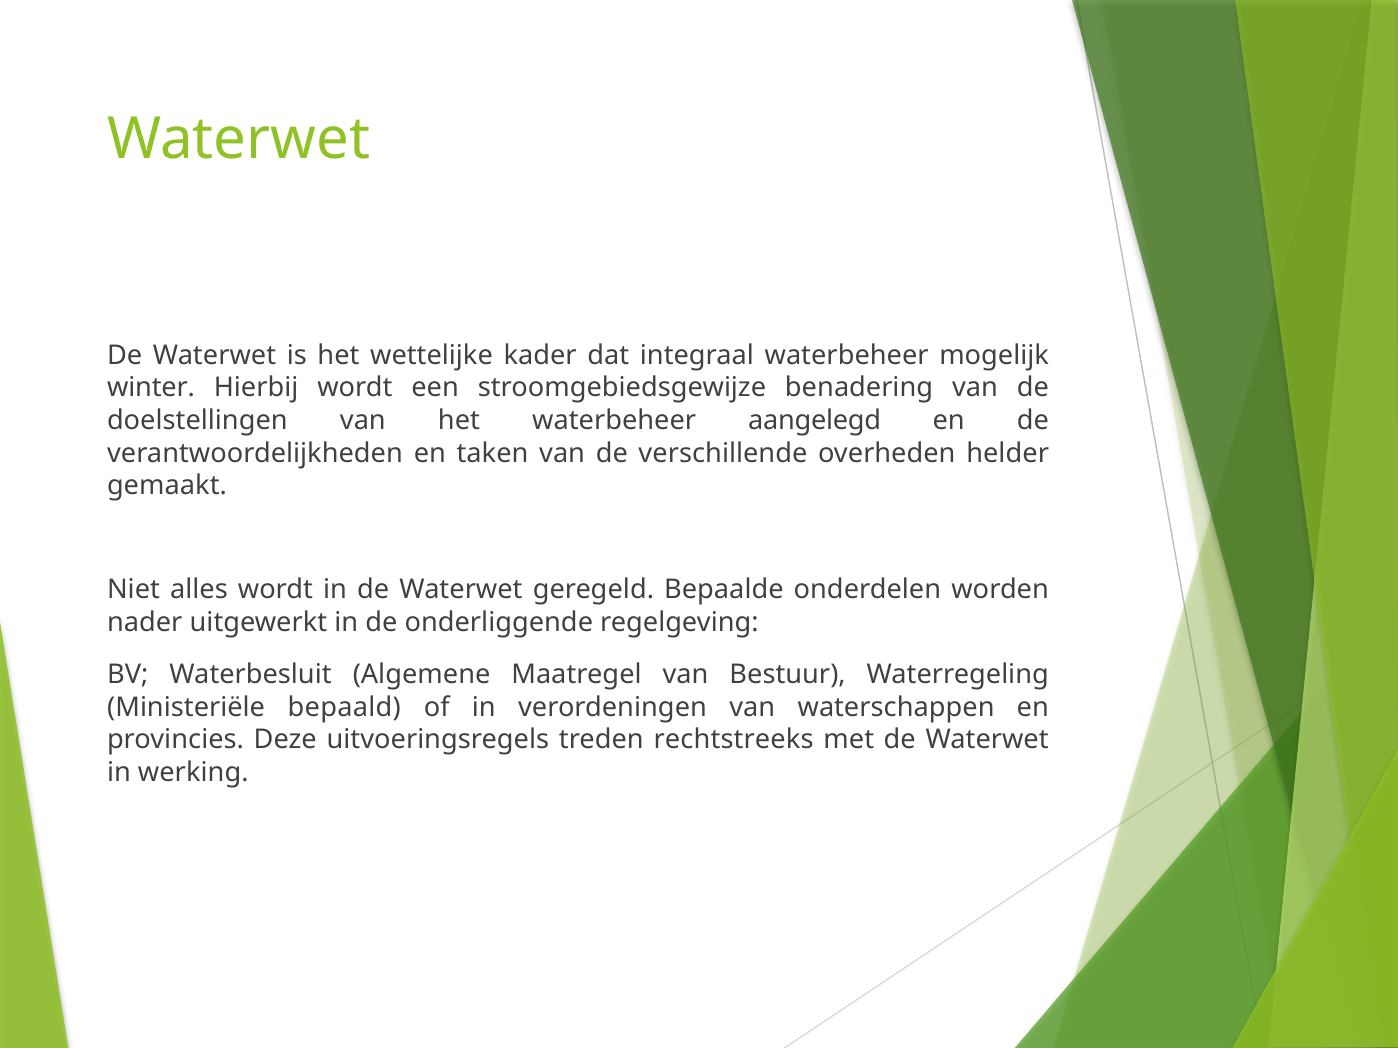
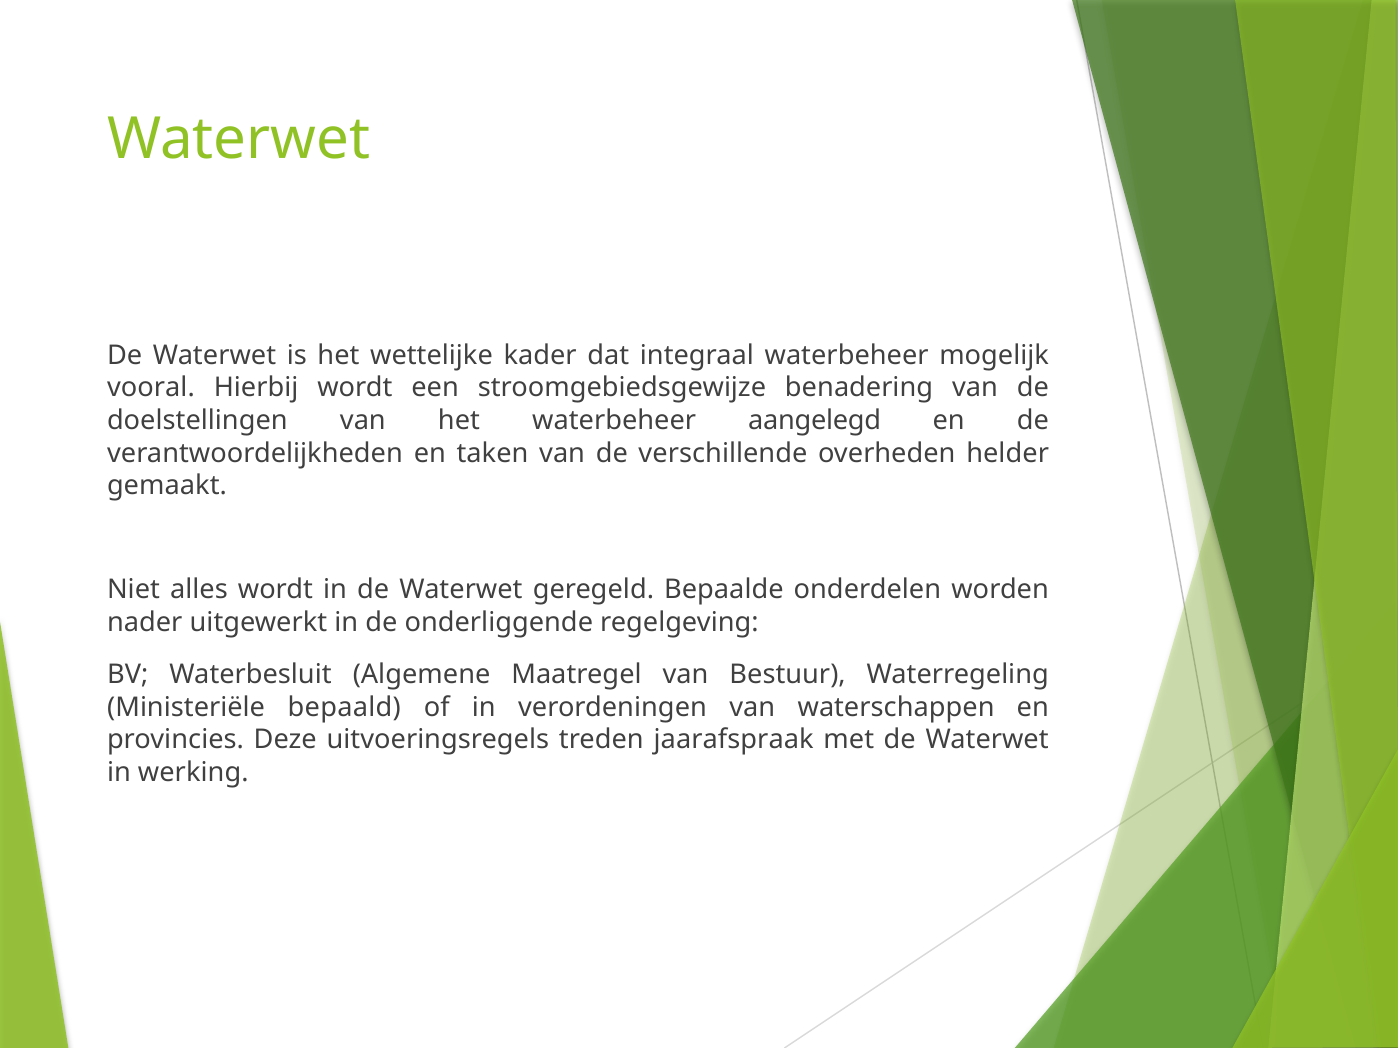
winter: winter -> vooral
rechtstreeks: rechtstreeks -> jaarafspraak
